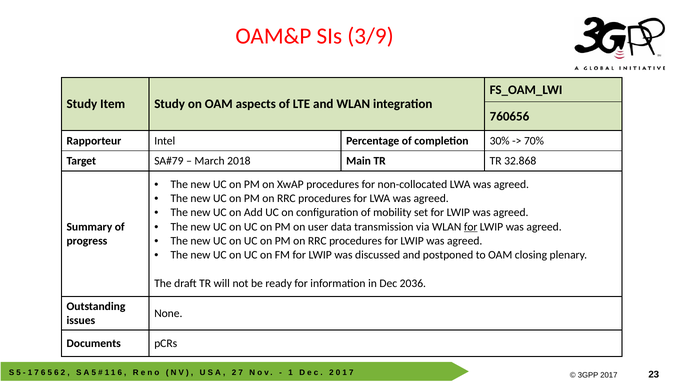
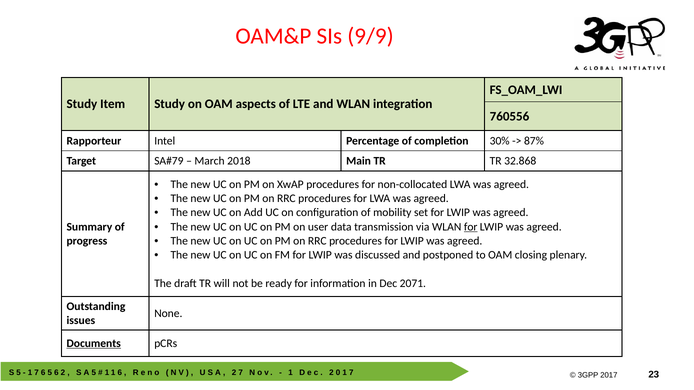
3/9: 3/9 -> 9/9
760656: 760656 -> 760556
70%: 70% -> 87%
2036: 2036 -> 2071
Documents underline: none -> present
